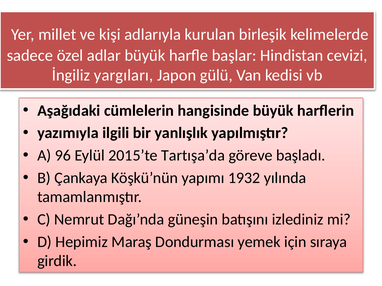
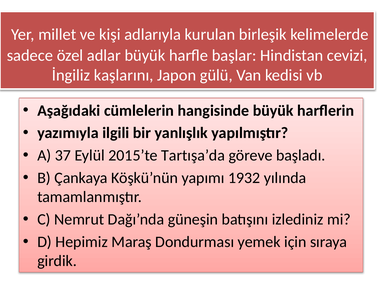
yargıları: yargıları -> kaşlarını
96: 96 -> 37
